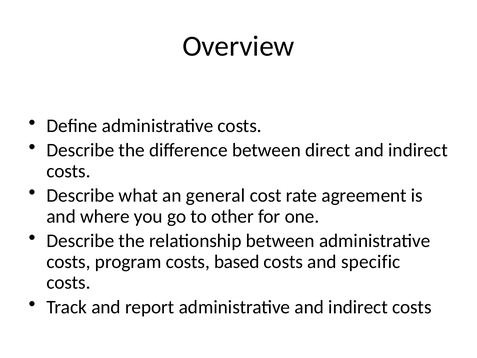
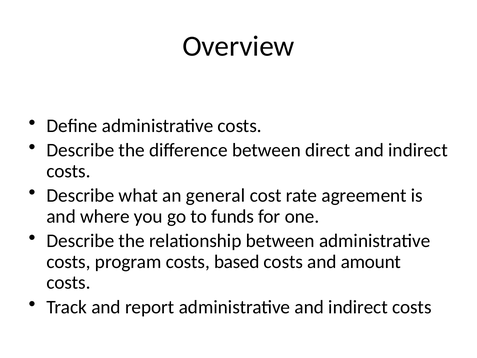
other: other -> funds
specific: specific -> amount
